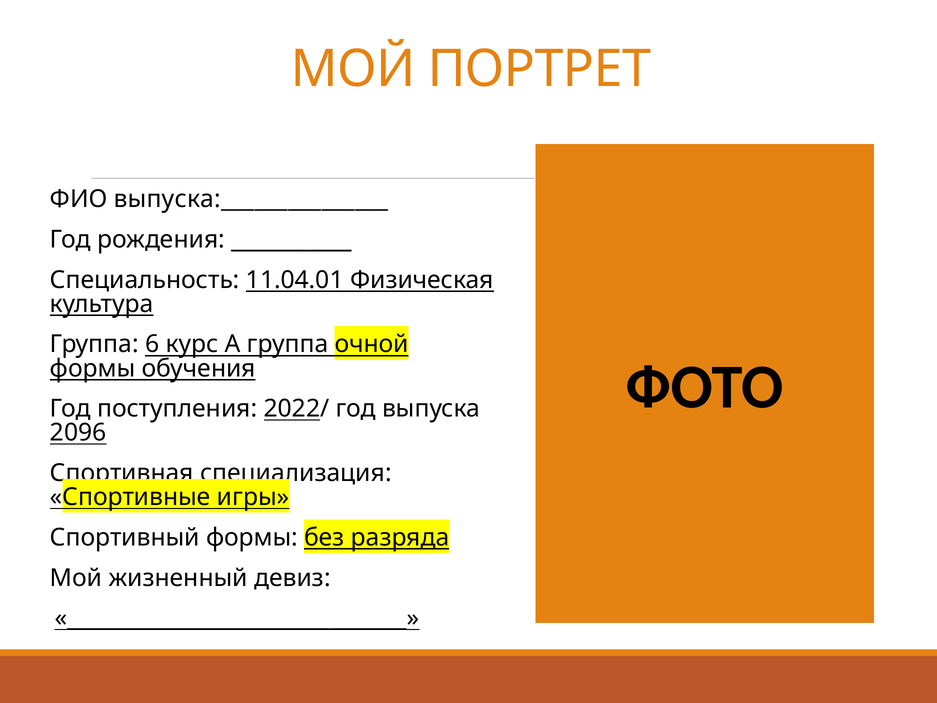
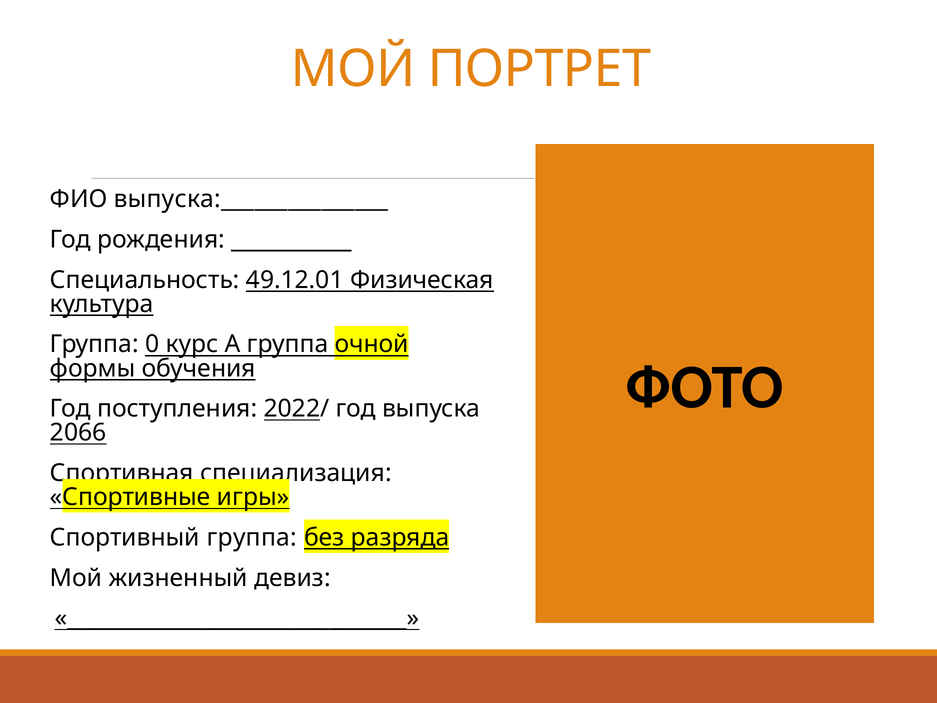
11.04.01: 11.04.01 -> 49.12.01
6: 6 -> 0
2096: 2096 -> 2066
Спортивный формы: формы -> группа
